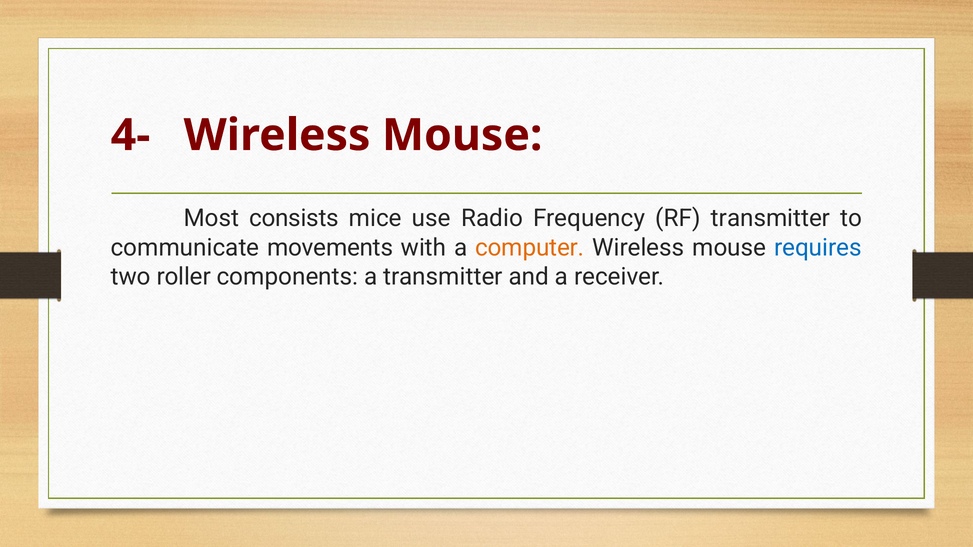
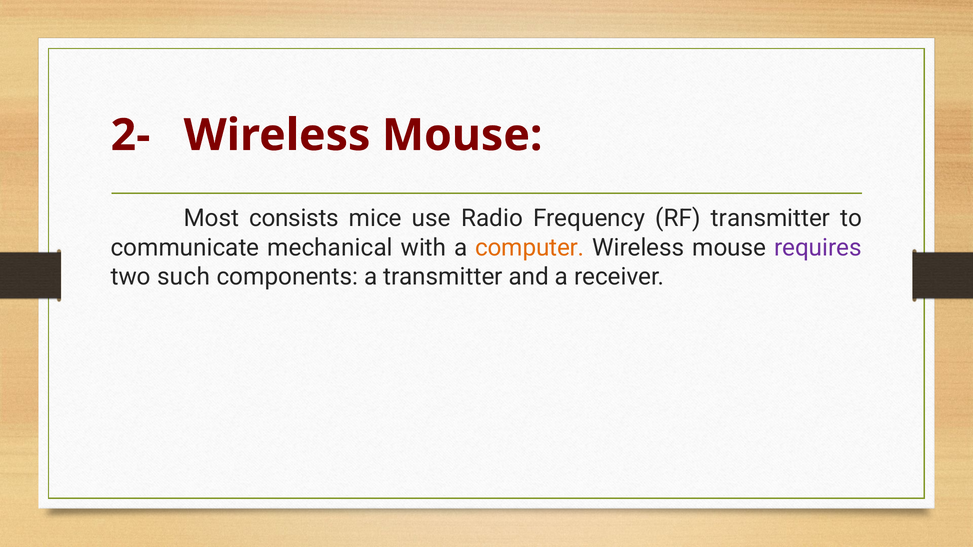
4-: 4- -> 2-
movements: movements -> mechanical
requires colour: blue -> purple
roller: roller -> such
